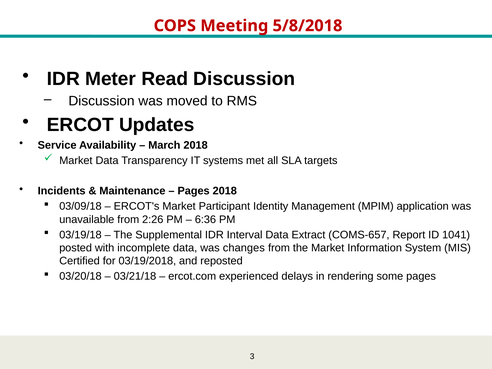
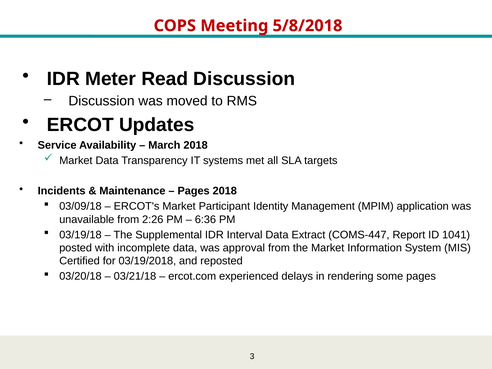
COMS-657: COMS-657 -> COMS-447
changes: changes -> approval
